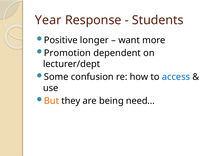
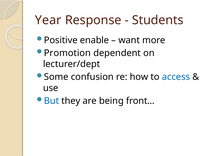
longer: longer -> enable
But colour: orange -> blue
need…: need… -> front…
